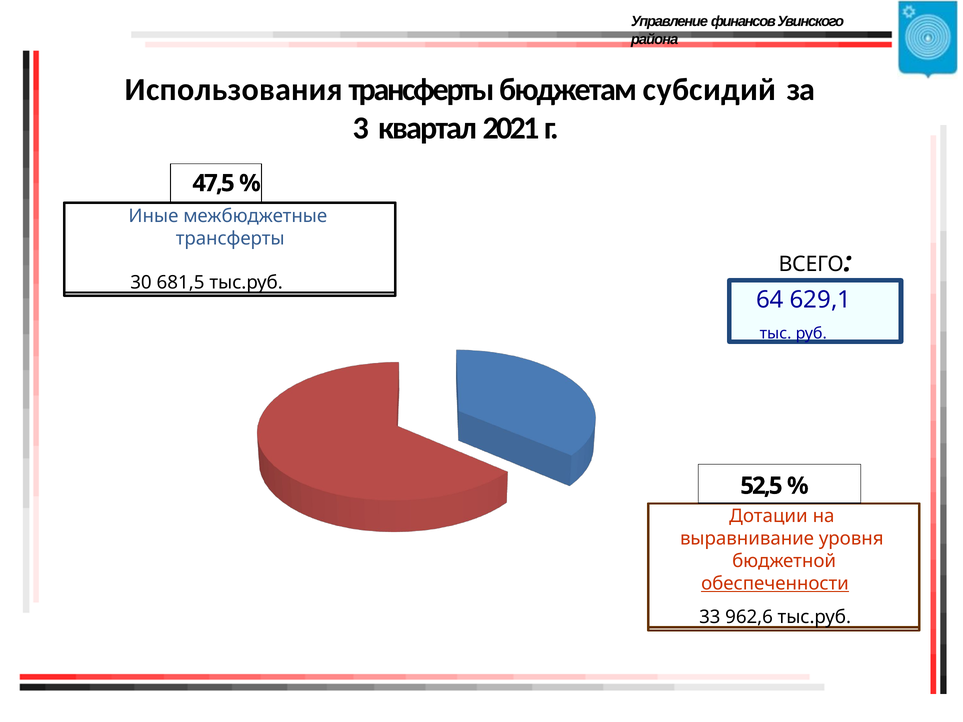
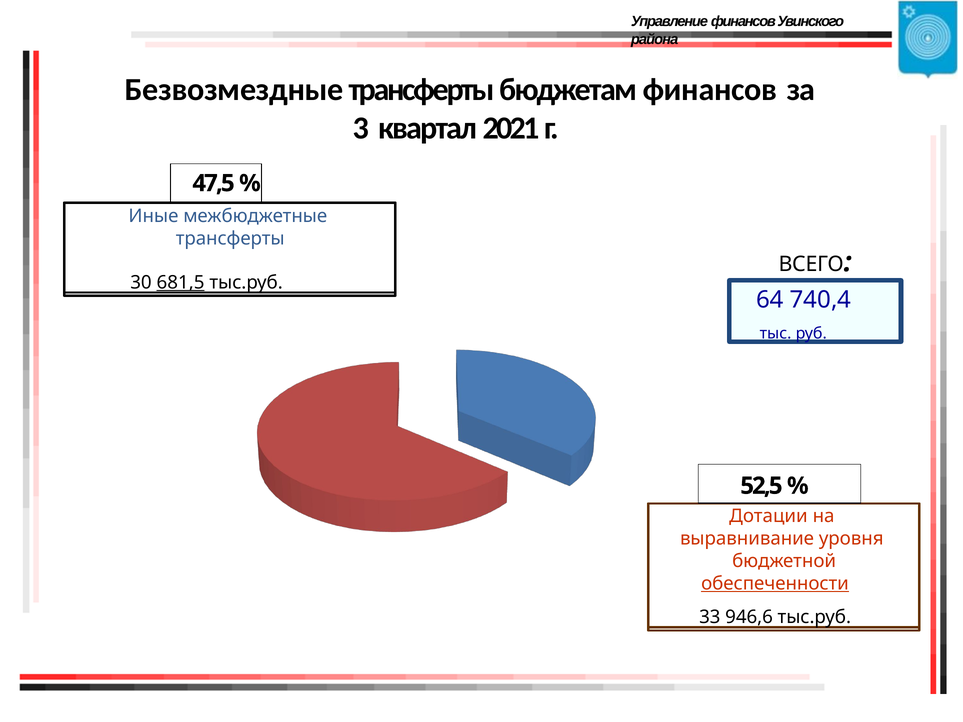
Использования: Использования -> Безвозмездные
бюджетам субсидий: субсидий -> финансов
681,5 underline: none -> present
629,1: 629,1 -> 740,4
962,6: 962,6 -> 946,6
